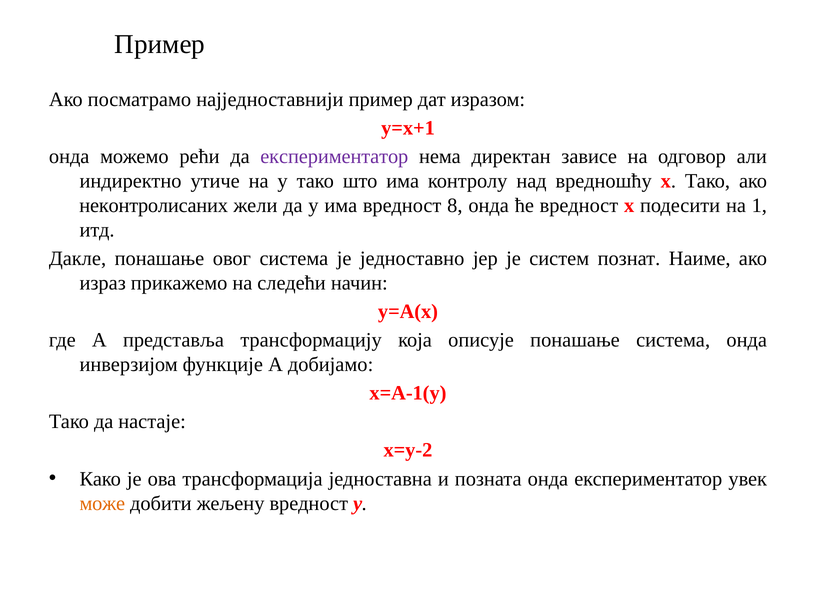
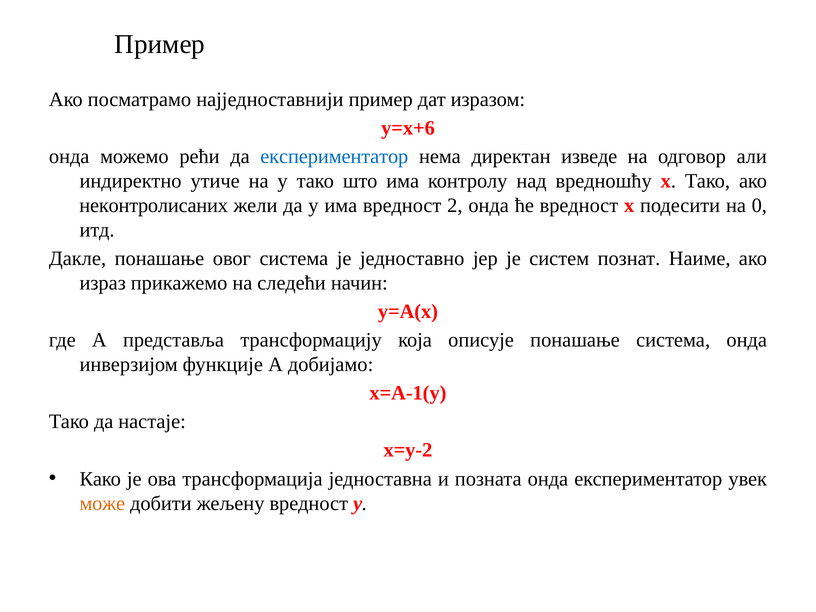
y=x+1: y=x+1 -> y=x+6
експериментатор at (334, 156) colour: purple -> blue
зависе: зависе -> изведе
8: 8 -> 2
1: 1 -> 0
